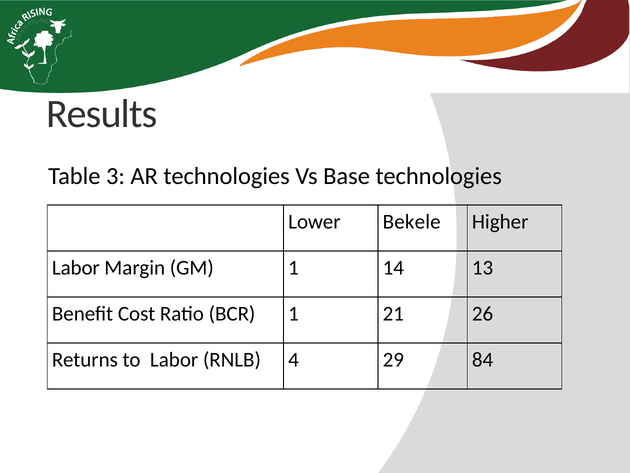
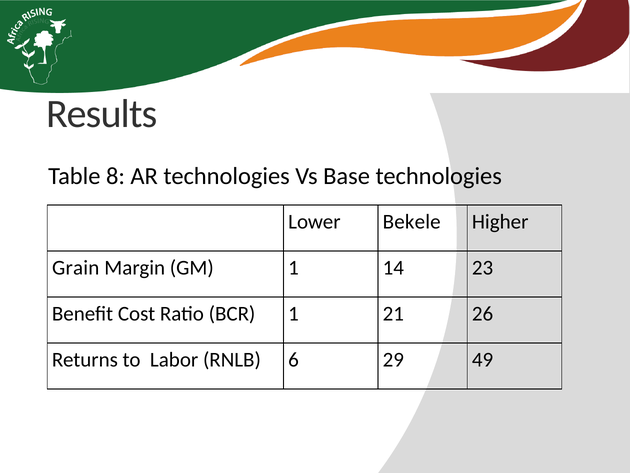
3: 3 -> 8
Labor at (76, 268): Labor -> Grain
13: 13 -> 23
4: 4 -> 6
84: 84 -> 49
